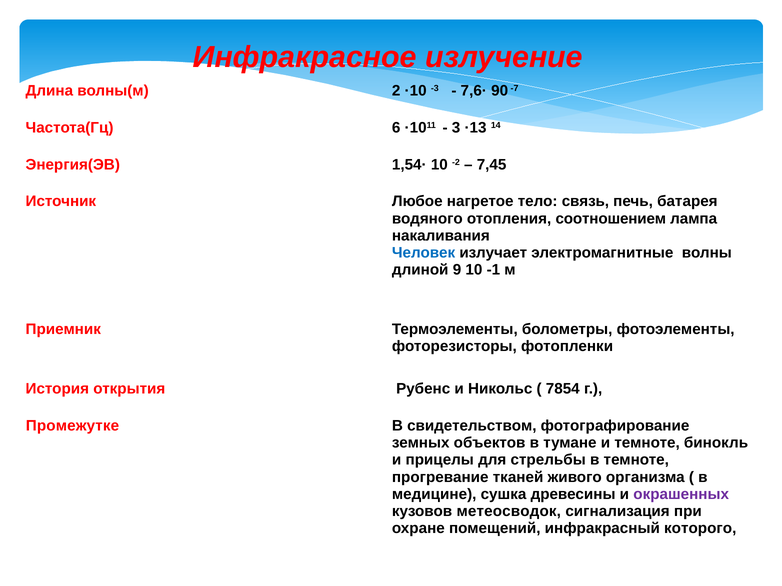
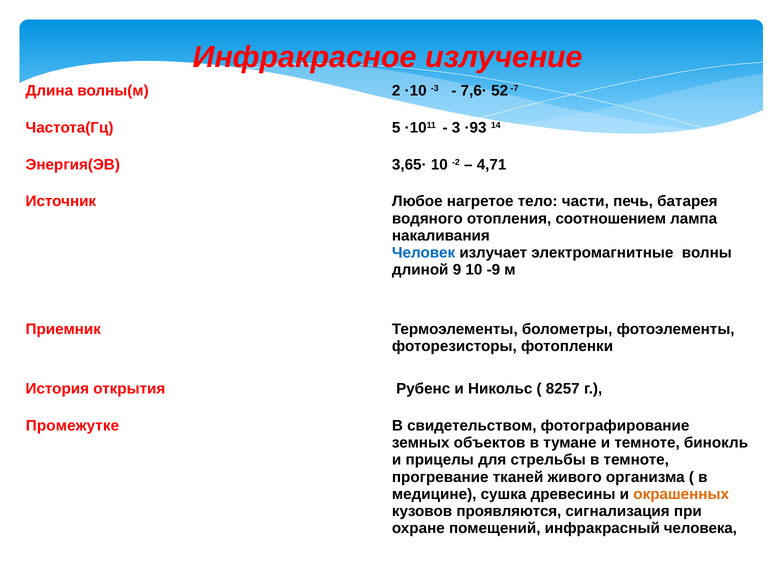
90: 90 -> 52
6: 6 -> 5
·13: ·13 -> ·93
1,54·: 1,54· -> 3,65·
7,45: 7,45 -> 4,71
связь: связь -> части
-1: -1 -> -9
7854: 7854 -> 8257
окрашенных colour: purple -> orange
метеосводок: метеосводок -> проявляются
которого: которого -> человека
